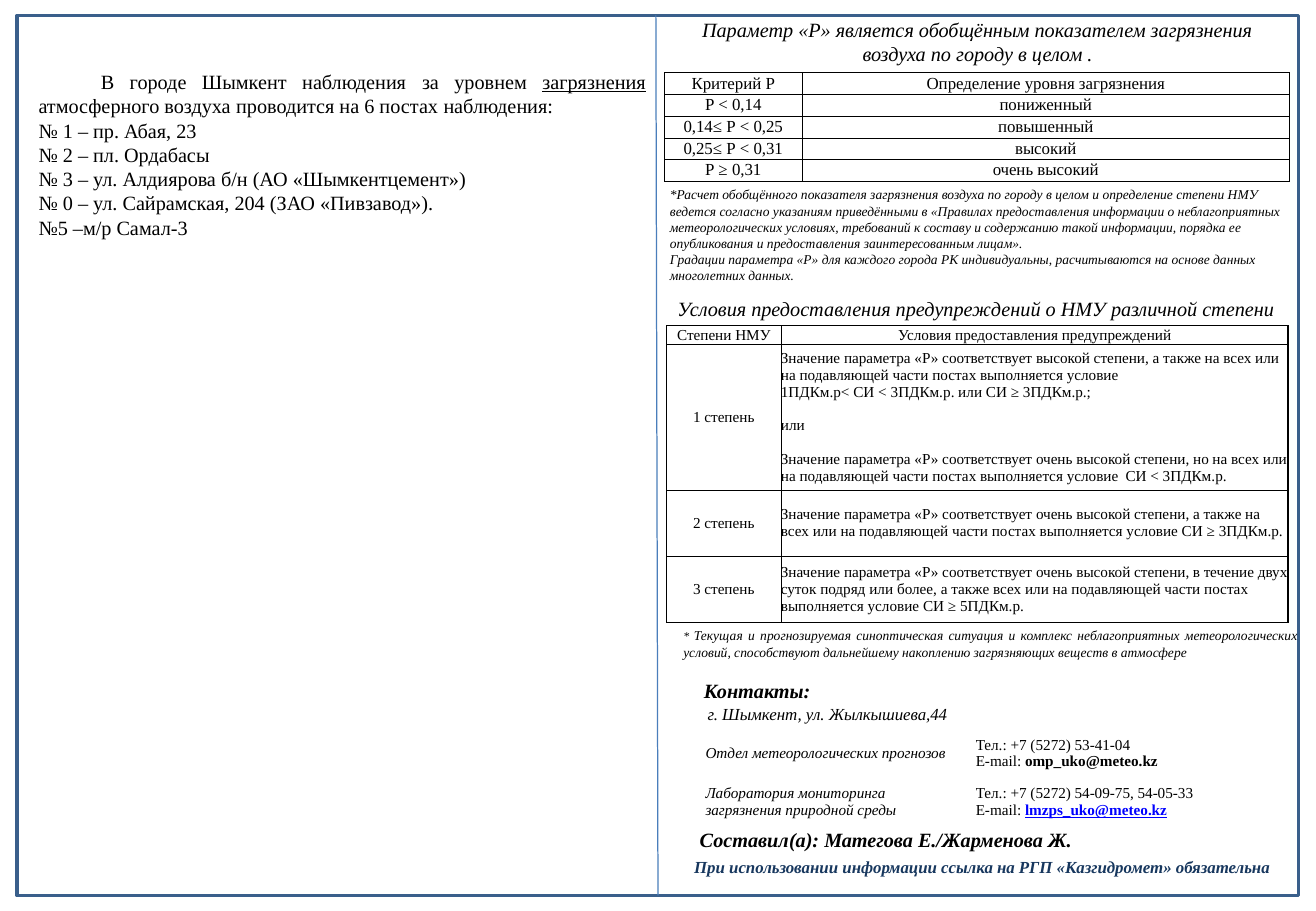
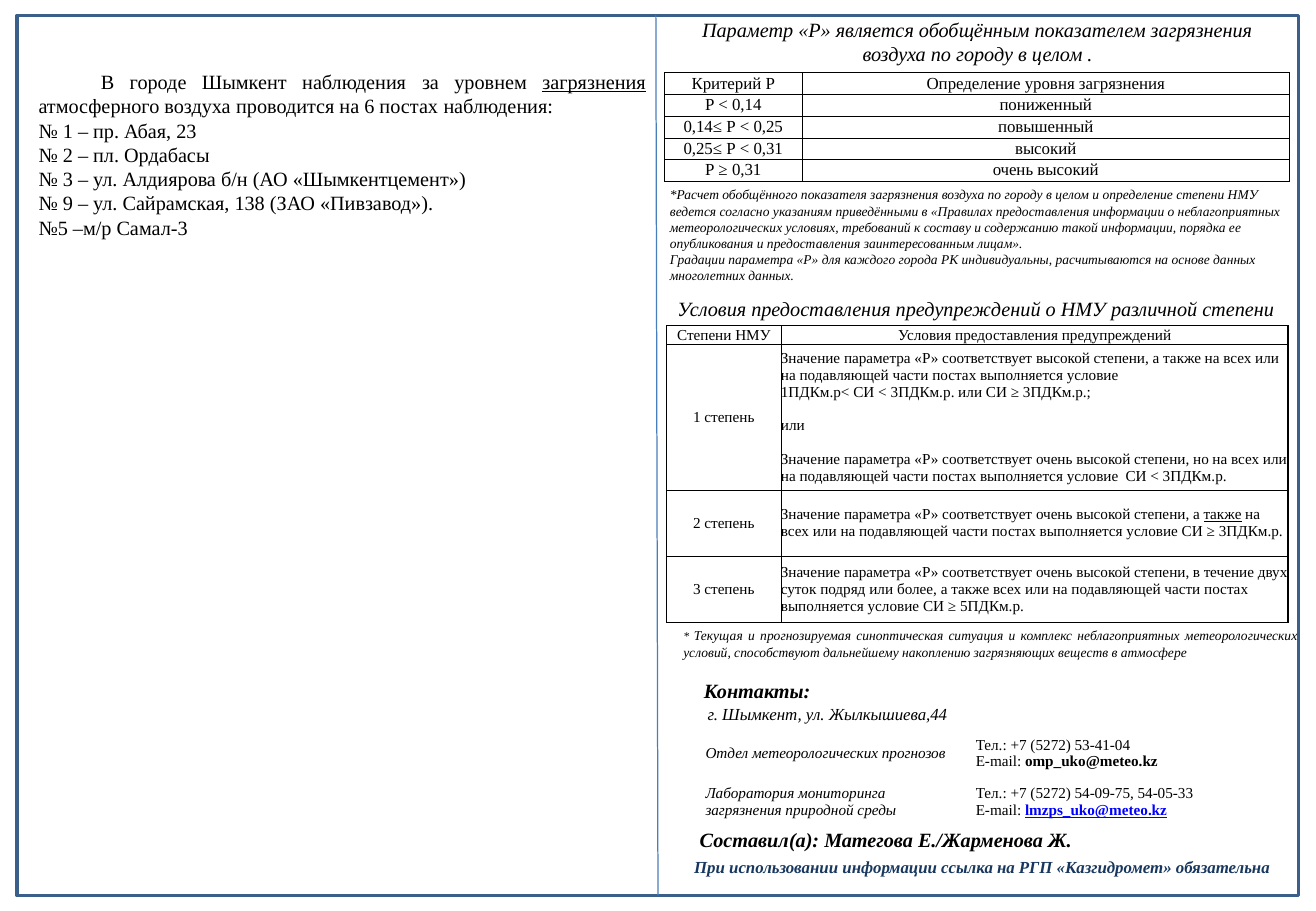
0: 0 -> 9
204: 204 -> 138
также at (1223, 515) underline: none -> present
